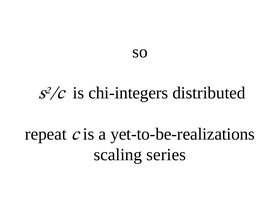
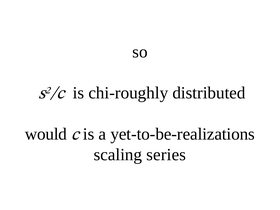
chi-integers: chi-integers -> chi-roughly
repeat: repeat -> would
